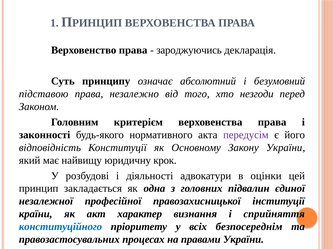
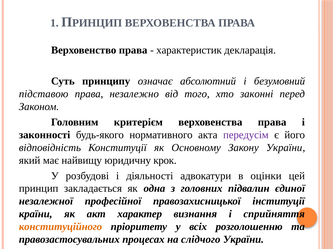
зароджуючись: зароджуючись -> характеристик
незгоди: незгоди -> законні
конституційного colour: blue -> orange
безпосереднім: безпосереднім -> розголошенню
правами: правами -> слідчого
